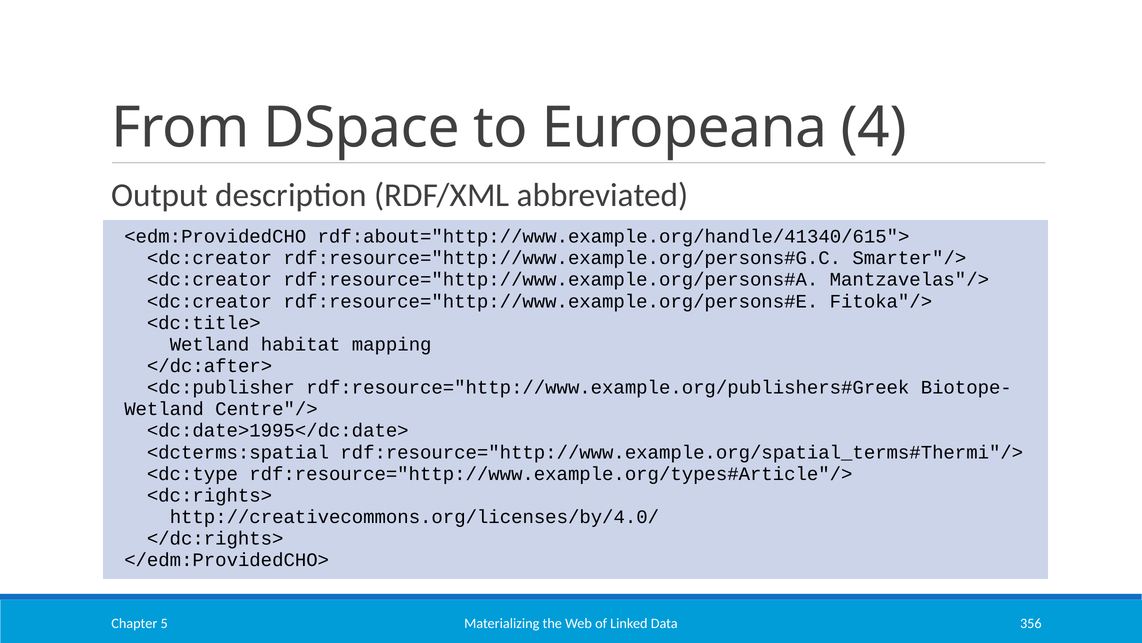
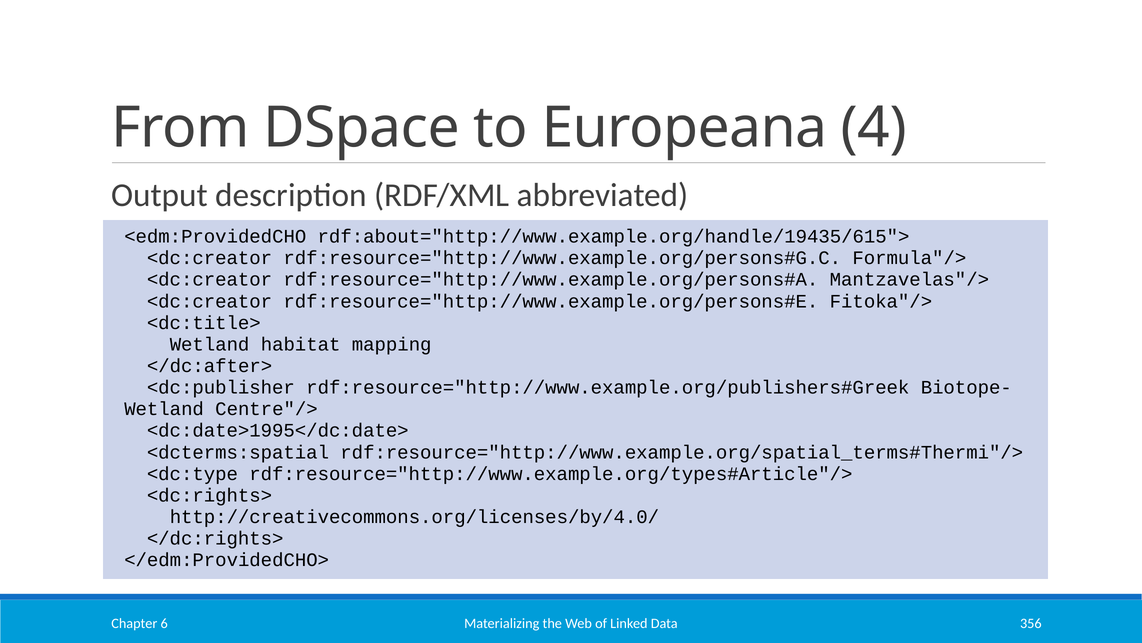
rdf:about="http://www.example.org/handle/41340/615">: rdf:about="http://www.example.org/handle/41340/615"> -> rdf:about="http://www.example.org/handle/19435/615">
Smarter"/>: Smarter"/> -> Formula"/>
5: 5 -> 6
